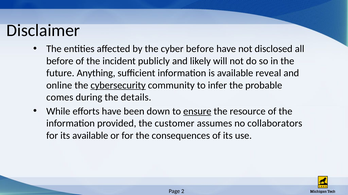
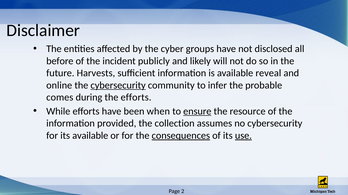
cyber before: before -> groups
Anything: Anything -> Harvests
the details: details -> efforts
down: down -> when
customer: customer -> collection
no collaborators: collaborators -> cybersecurity
consequences underline: none -> present
use underline: none -> present
